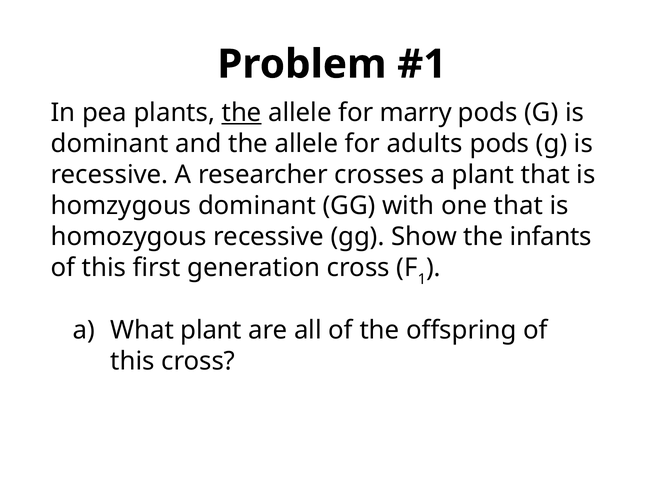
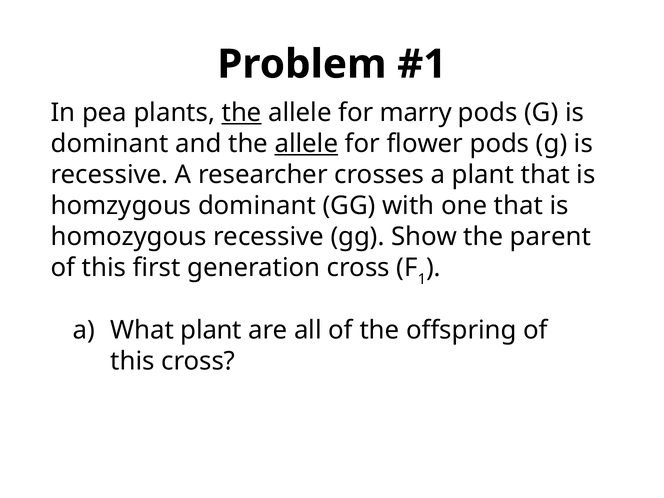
allele at (306, 144) underline: none -> present
adults: adults -> flower
infants: infants -> parent
